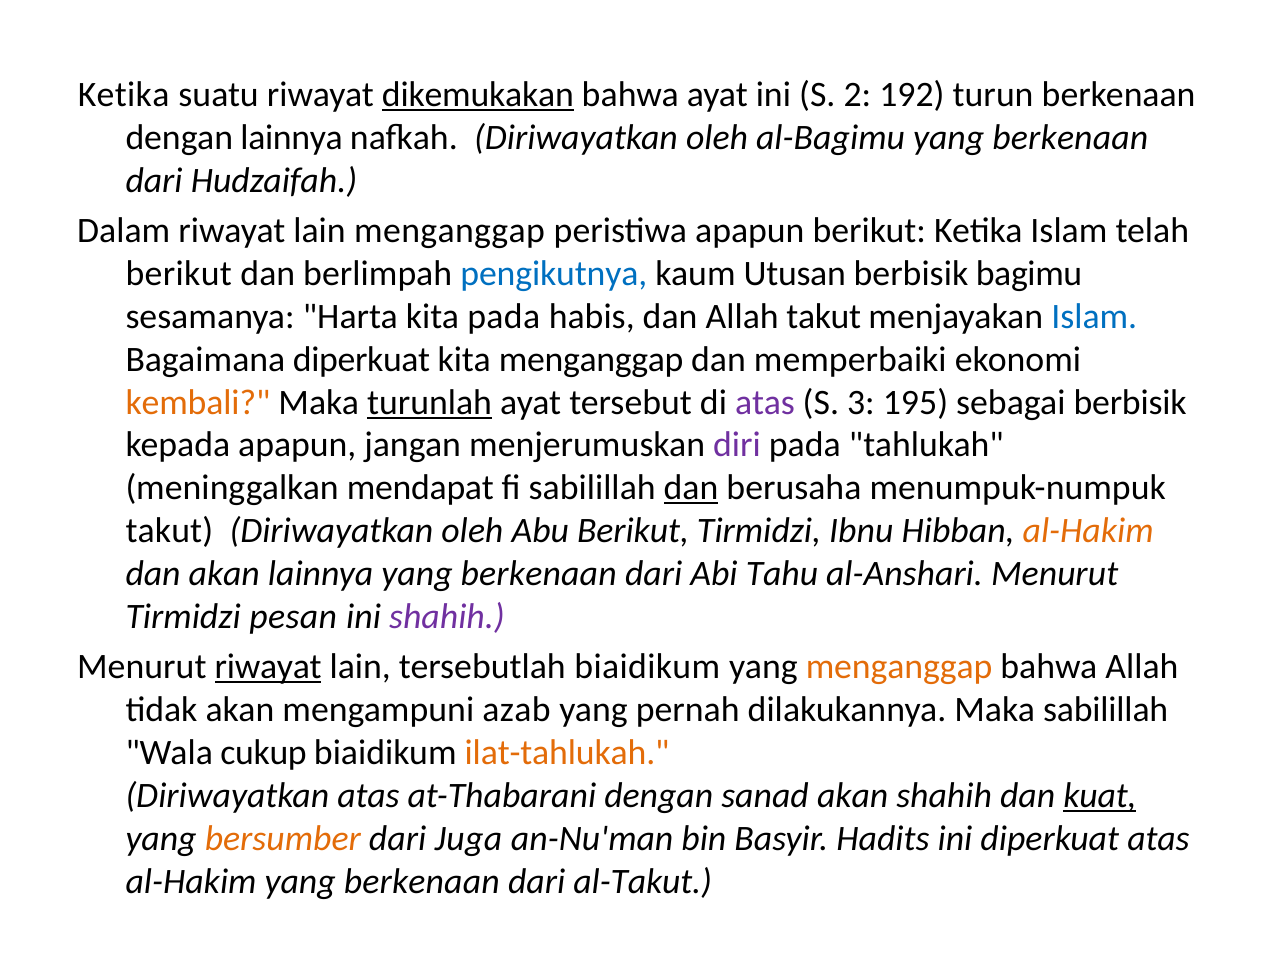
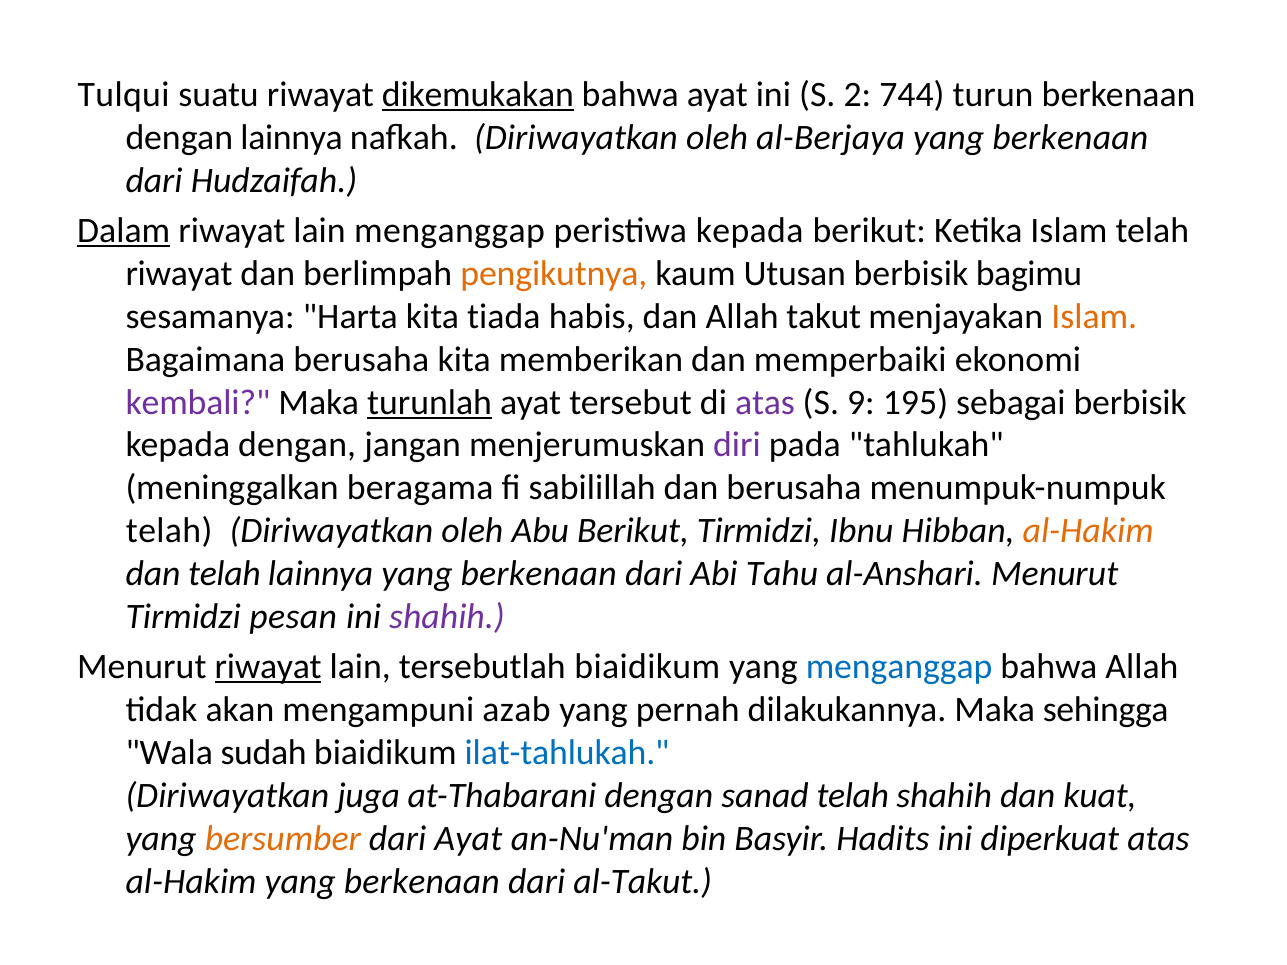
Ketika at (124, 95): Ketika -> Tulqui
192: 192 -> 744
al-Bagimu: al-Bagimu -> al-Berjaya
Dalam underline: none -> present
peristiwa apapun: apapun -> kepada
berikut at (179, 274): berikut -> riwayat
pengikutnya colour: blue -> orange
kita pada: pada -> tiada
Islam at (1094, 316) colour: blue -> orange
Bagaimana diperkuat: diperkuat -> berusaha
kita menganggap: menganggap -> memberikan
kembali colour: orange -> purple
3: 3 -> 9
kepada apapun: apapun -> dengan
mendapat: mendapat -> beragama
dan at (691, 488) underline: present -> none
takut at (169, 531): takut -> telah
dan akan: akan -> telah
menganggap at (899, 667) colour: orange -> blue
Maka sabilillah: sabilillah -> sehingga
cukup: cukup -> sudah
ilat-tahlukah colour: orange -> blue
Diriwayatkan atas: atas -> juga
sanad akan: akan -> telah
kuat underline: present -> none
dari Juga: Juga -> Ayat
